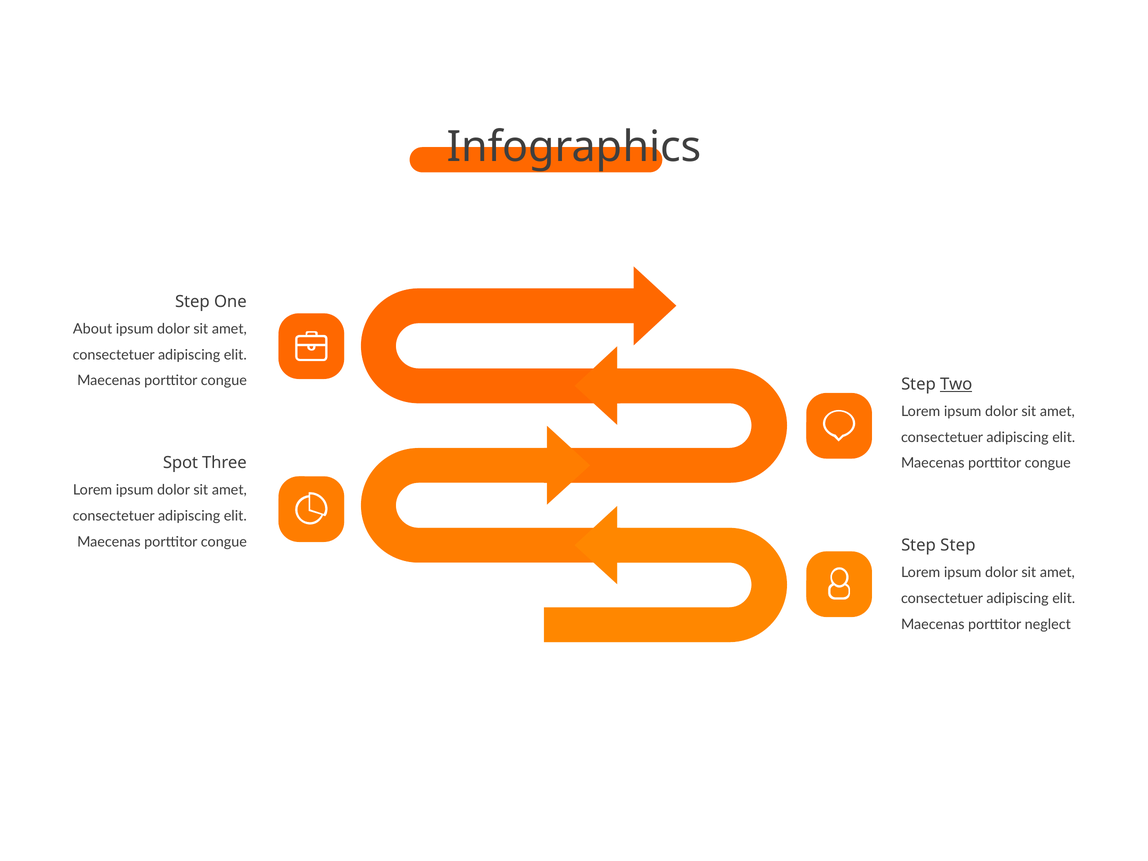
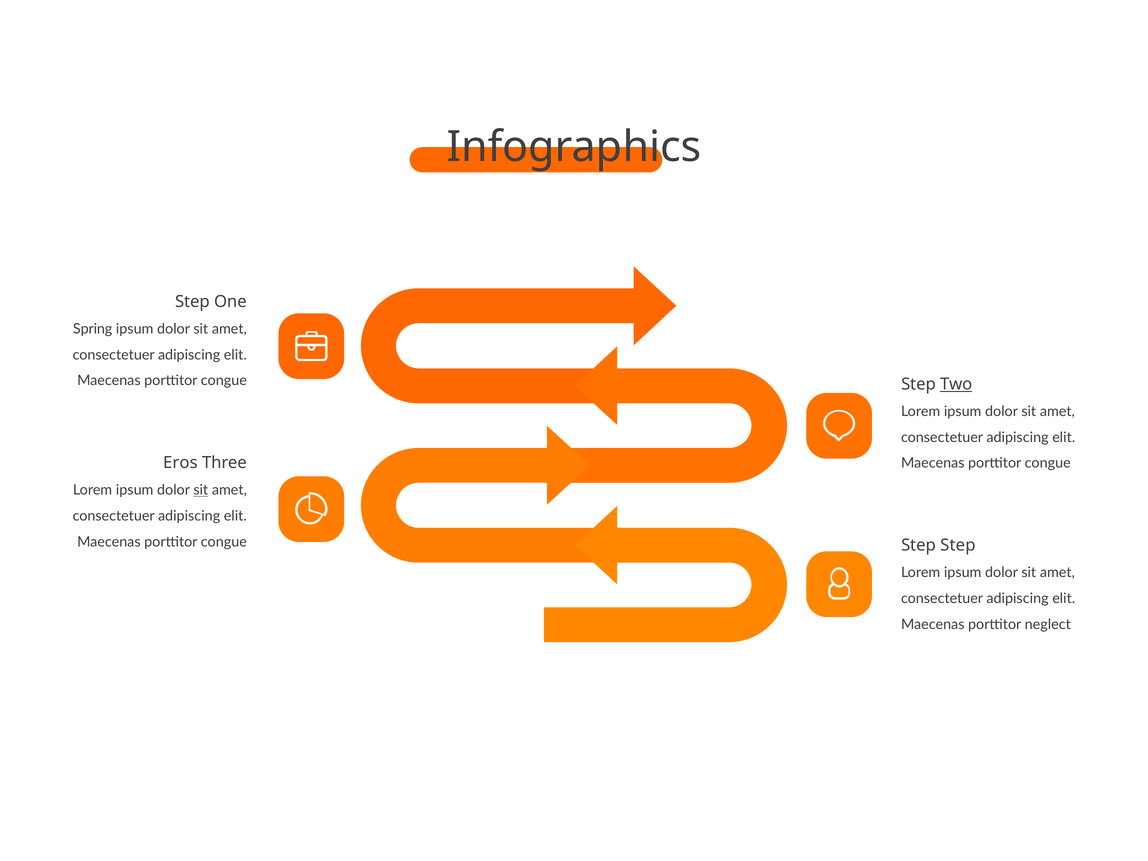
About: About -> Spring
Spot: Spot -> Eros
sit at (201, 490) underline: none -> present
